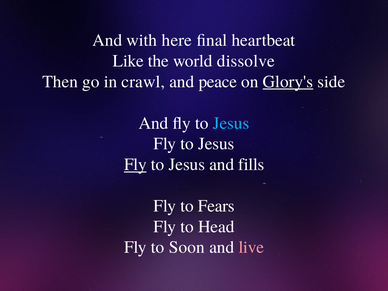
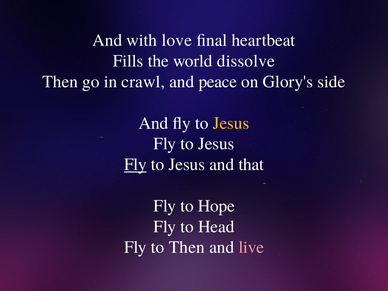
here: here -> love
Like: Like -> Fills
Glory's underline: present -> none
Jesus at (231, 123) colour: light blue -> yellow
fills: fills -> that
Fears: Fears -> Hope
to Soon: Soon -> Then
